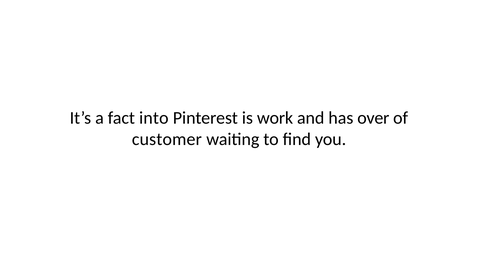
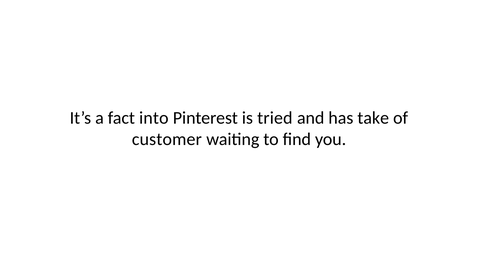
work: work -> tried
over: over -> take
